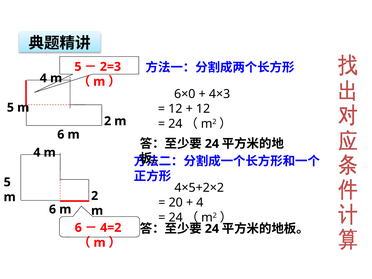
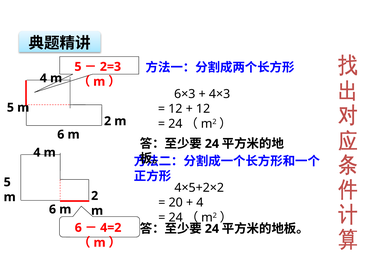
6×0: 6×0 -> 6×3
